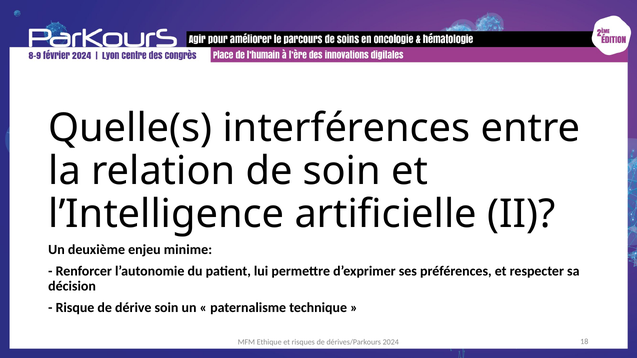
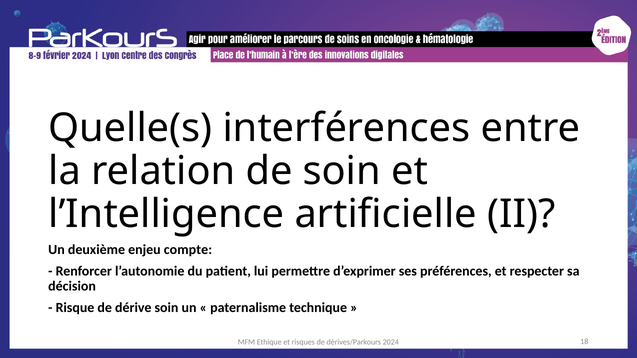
minime: minime -> compte
